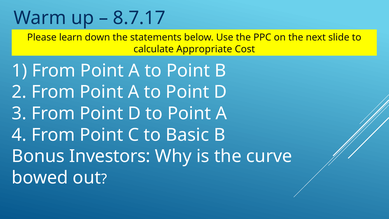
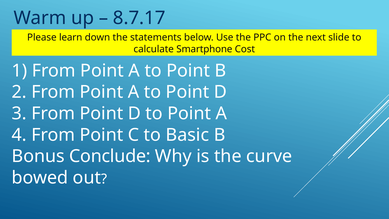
Appropriate: Appropriate -> Smartphone
Investors: Investors -> Conclude
